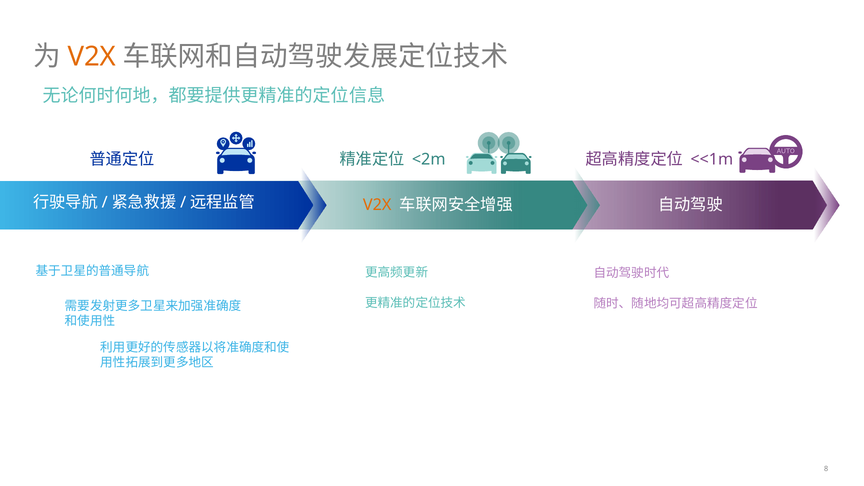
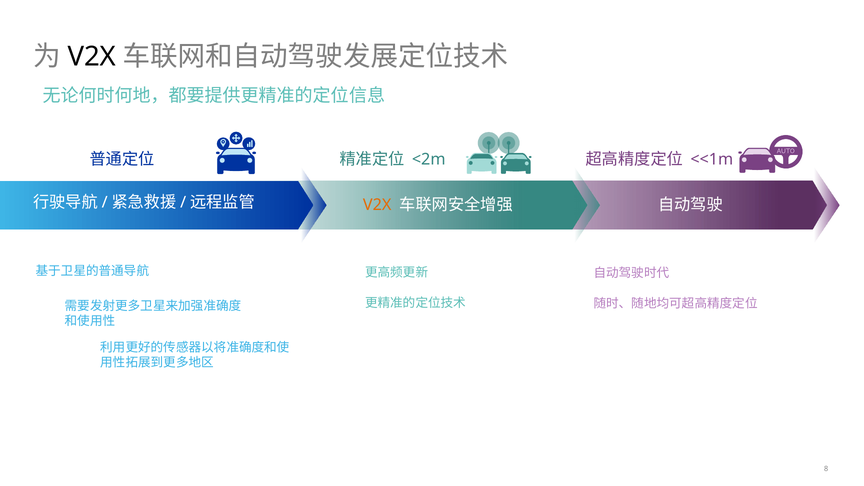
V2X at (92, 57) colour: orange -> black
